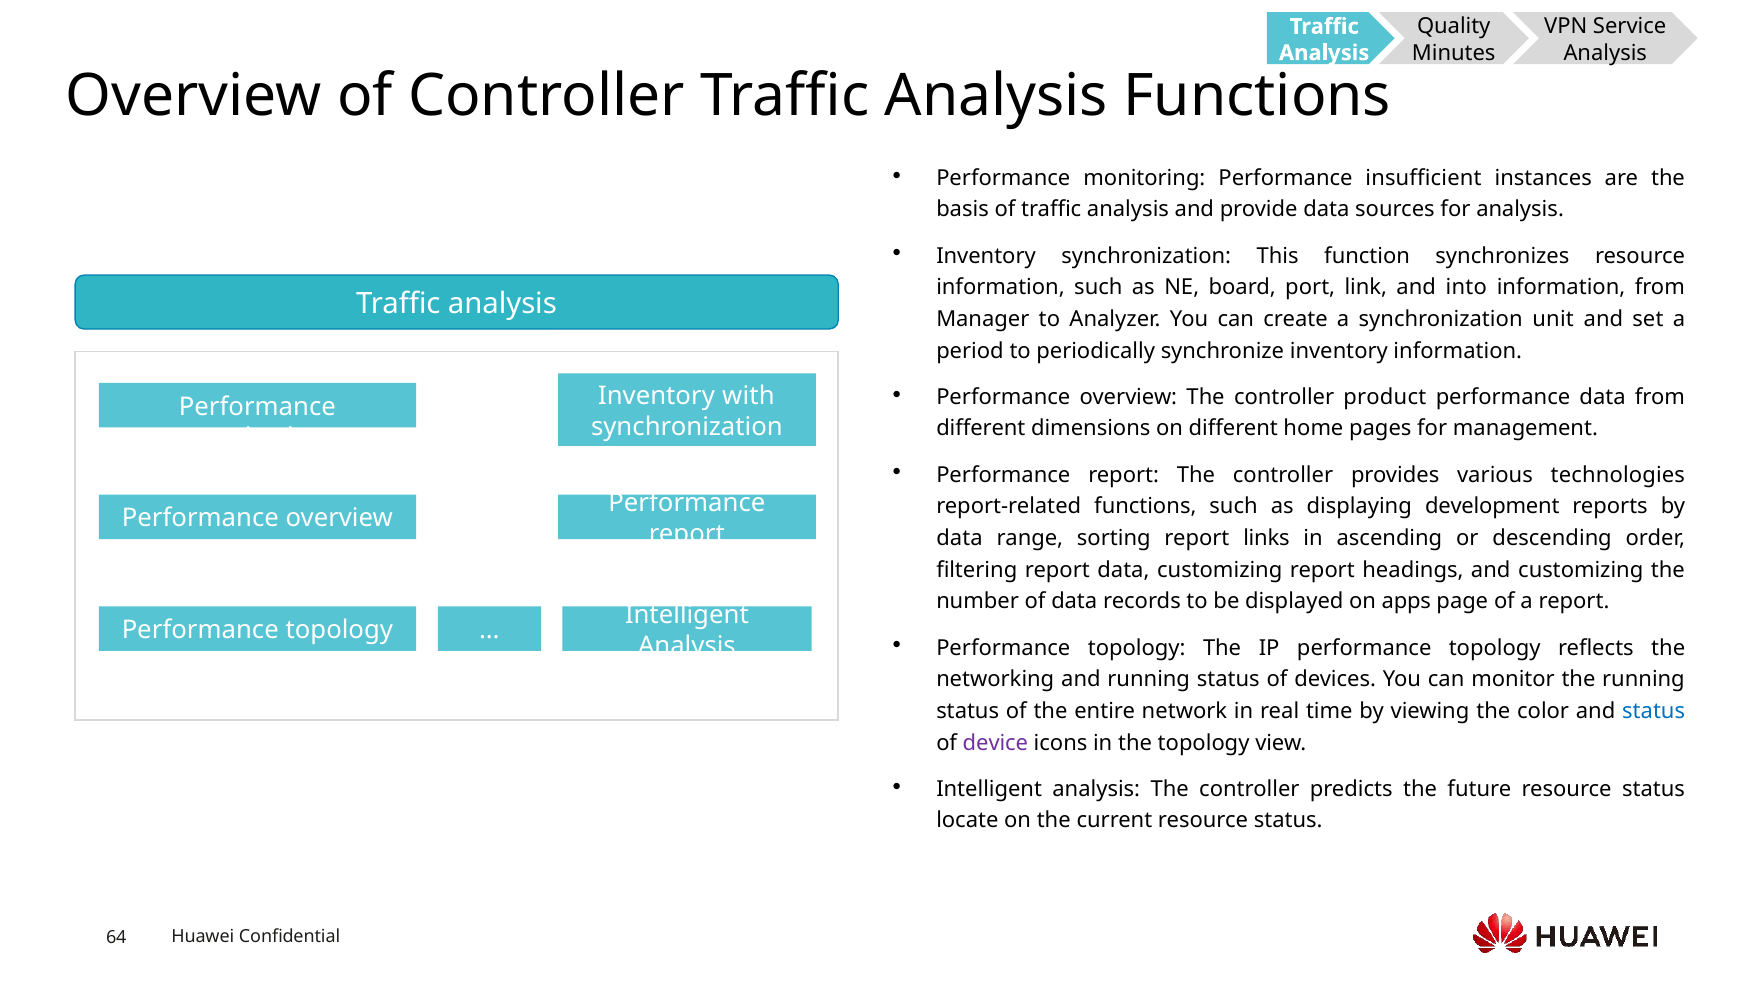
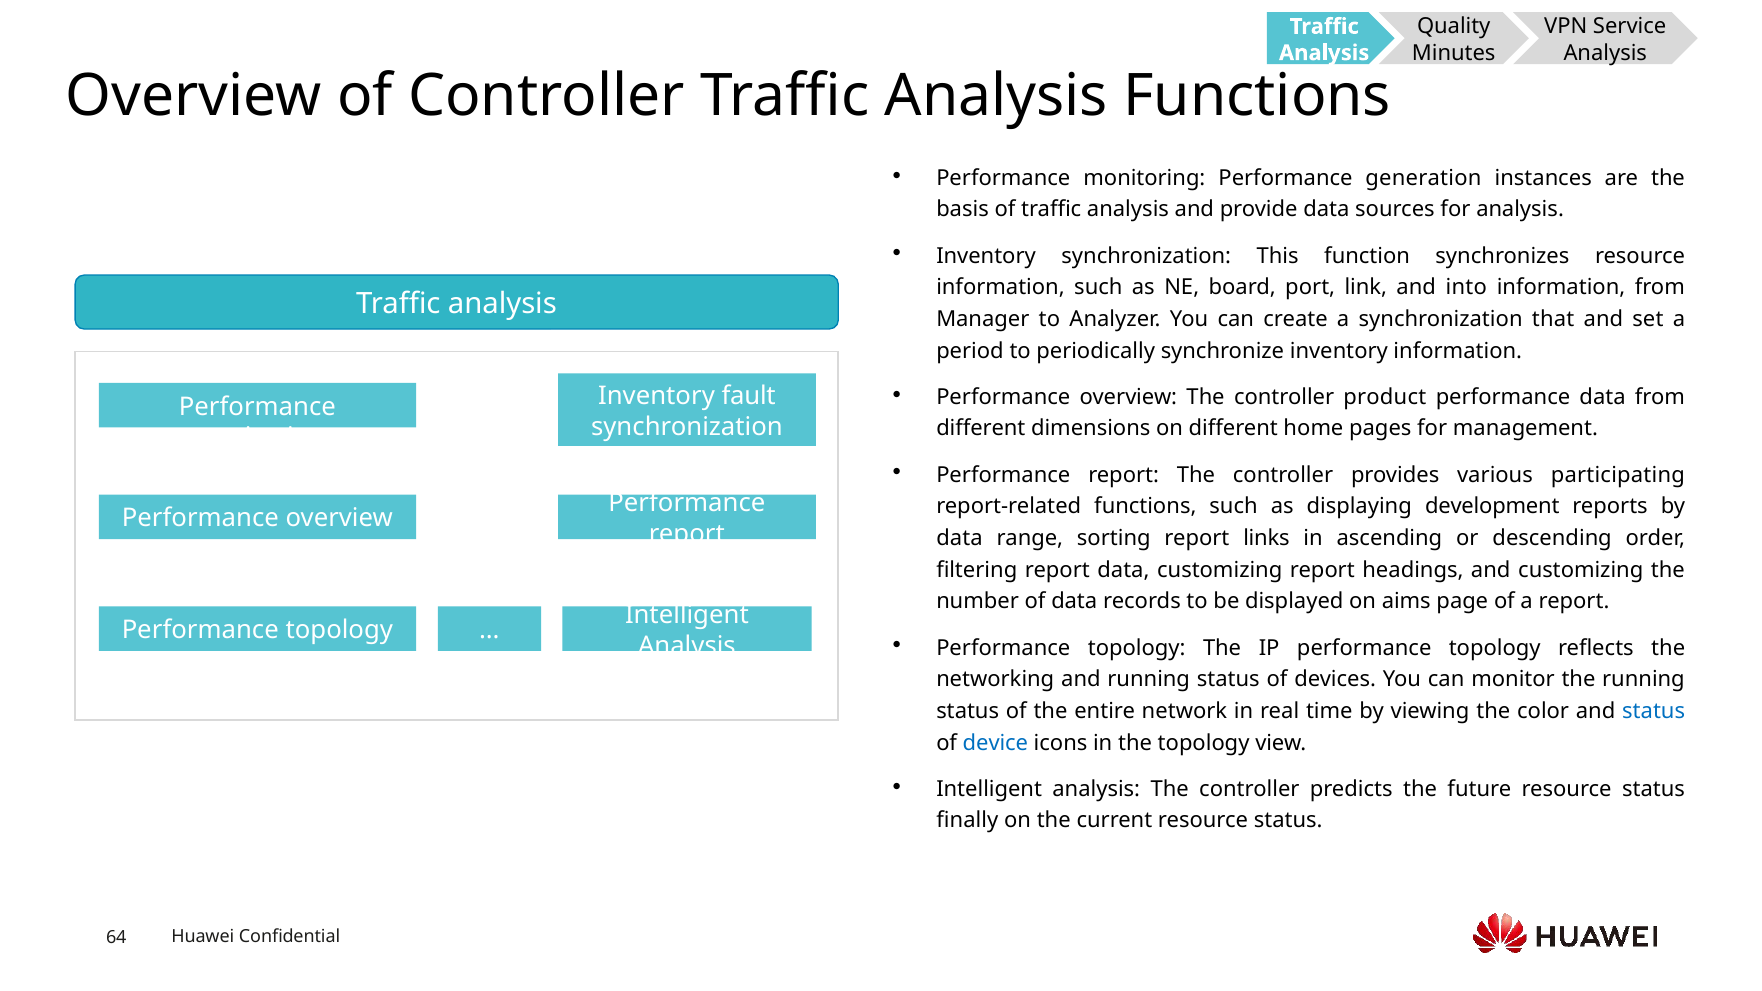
insufficient: insufficient -> generation
unit: unit -> that
with: with -> fault
technologies: technologies -> participating
apps: apps -> aims
device colour: purple -> blue
locate: locate -> finally
